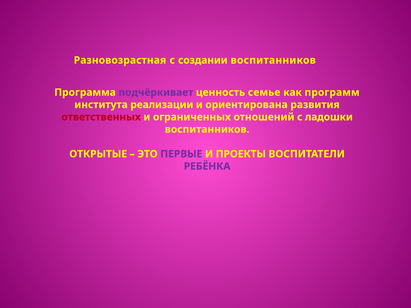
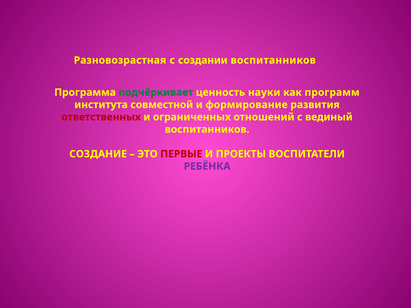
подчёркивает colour: purple -> green
семье: семье -> науки
реализации: реализации -> совместной
ориентирована: ориентирована -> формирование
ладошки: ладошки -> вединый
ОТКРЫТЫЕ: ОТКРЫТЫЕ -> СОЗДАНИЕ
ПЕРВЫЕ colour: purple -> red
